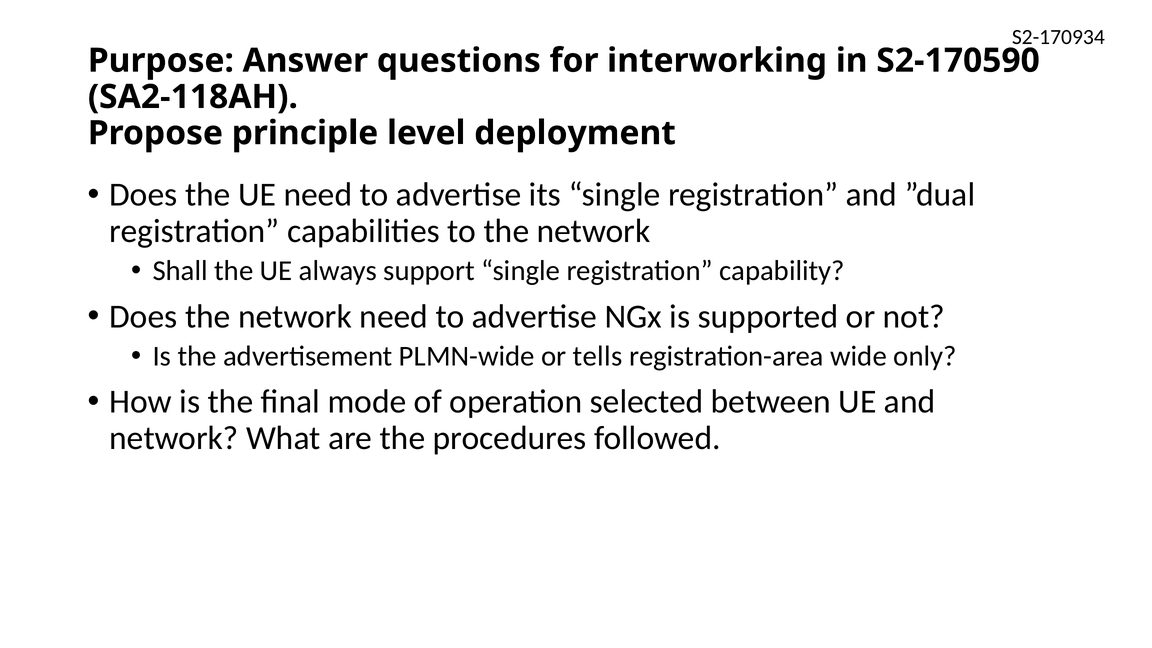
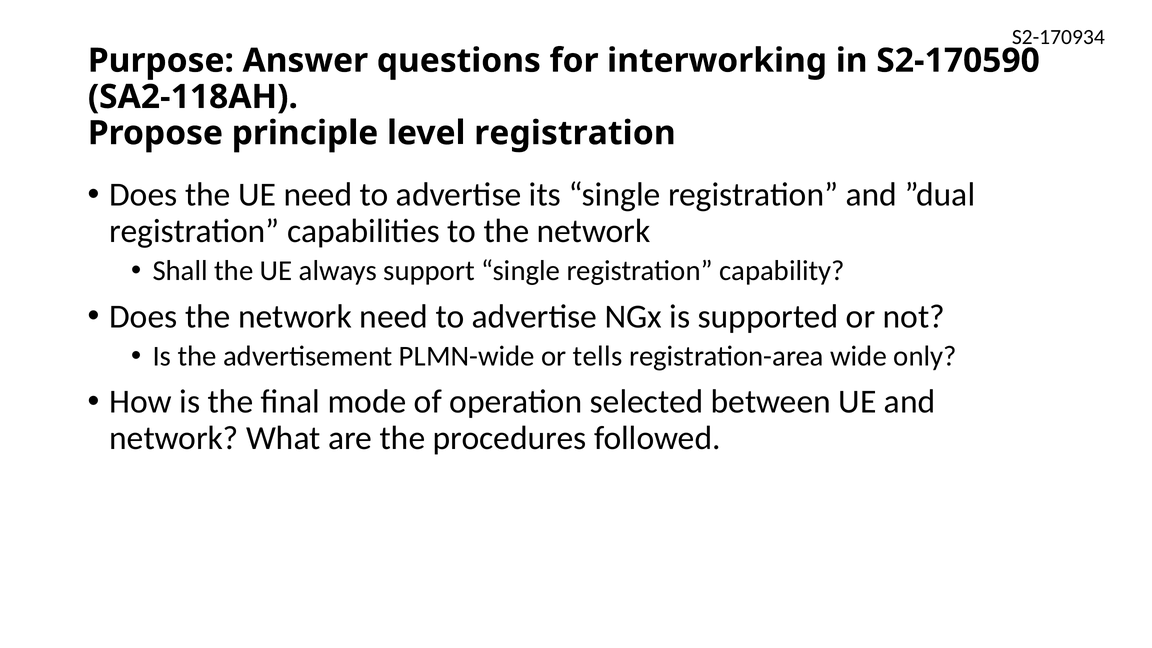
level deployment: deployment -> registration
